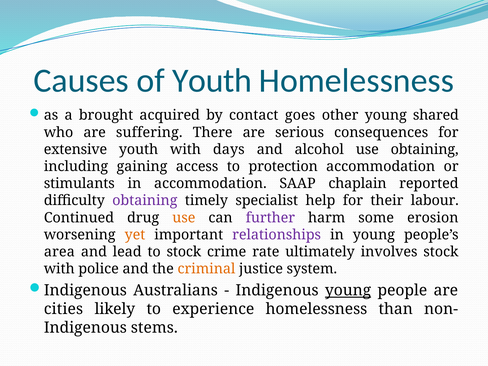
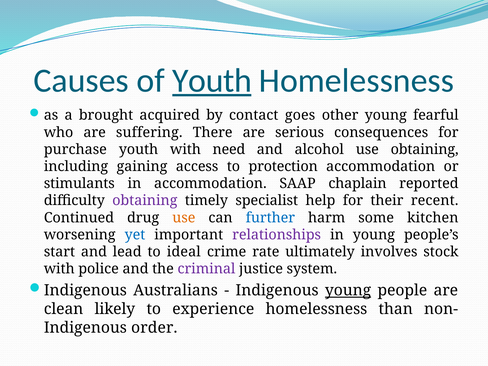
Youth at (212, 81) underline: none -> present
shared: shared -> fearful
extensive: extensive -> purchase
days: days -> need
labour: labour -> recent
further colour: purple -> blue
erosion: erosion -> kitchen
yet colour: orange -> blue
area: area -> start
to stock: stock -> ideal
criminal colour: orange -> purple
cities: cities -> clean
stems: stems -> order
